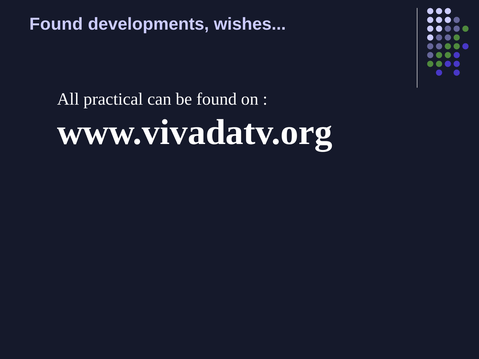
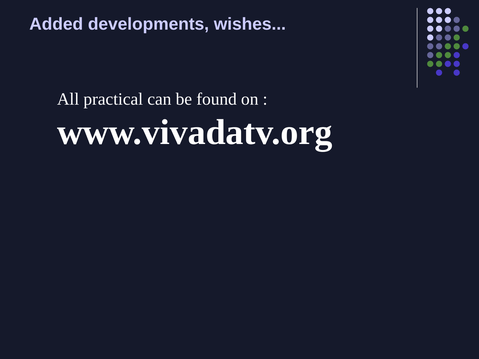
Found at (56, 24): Found -> Added
